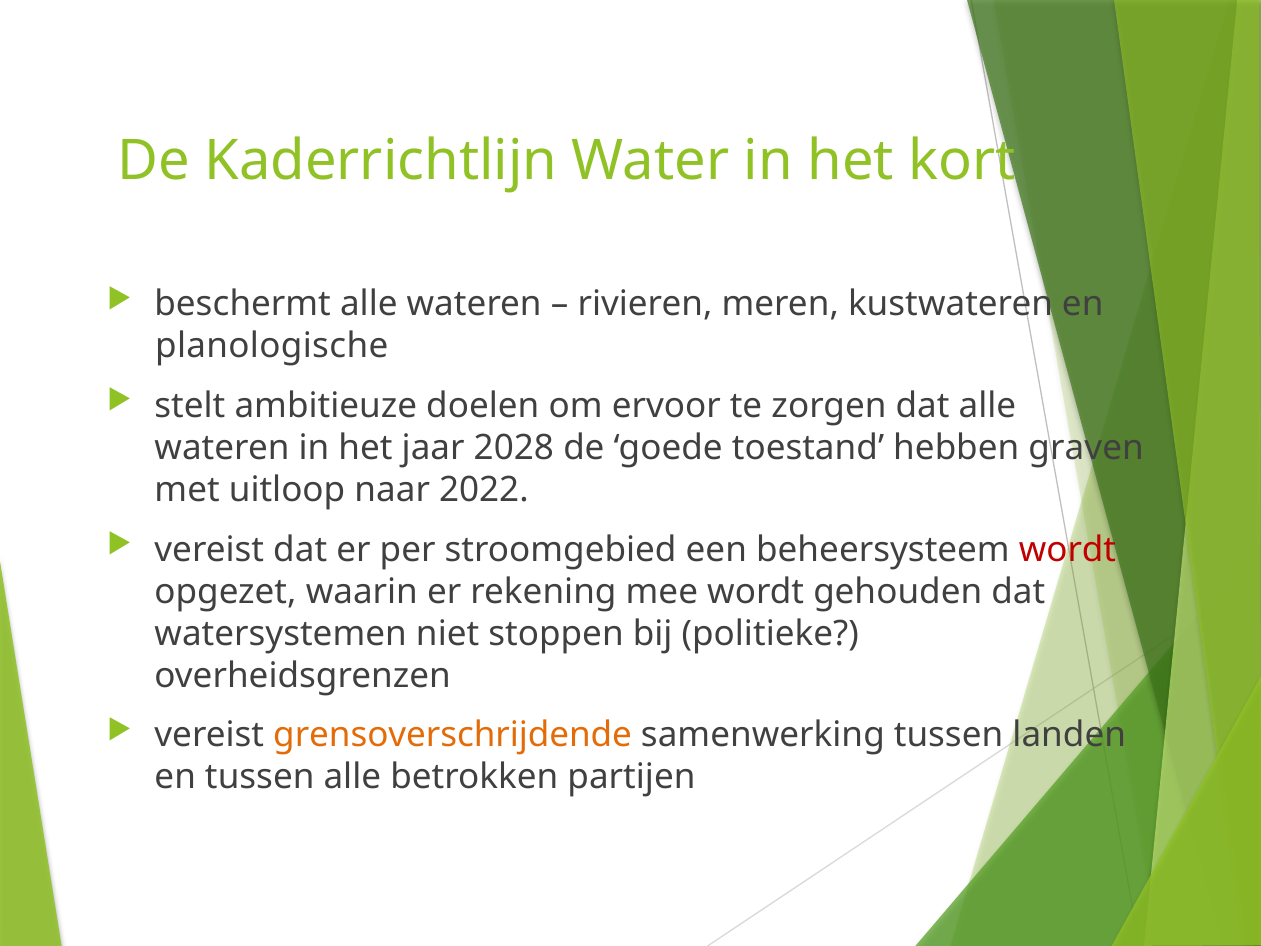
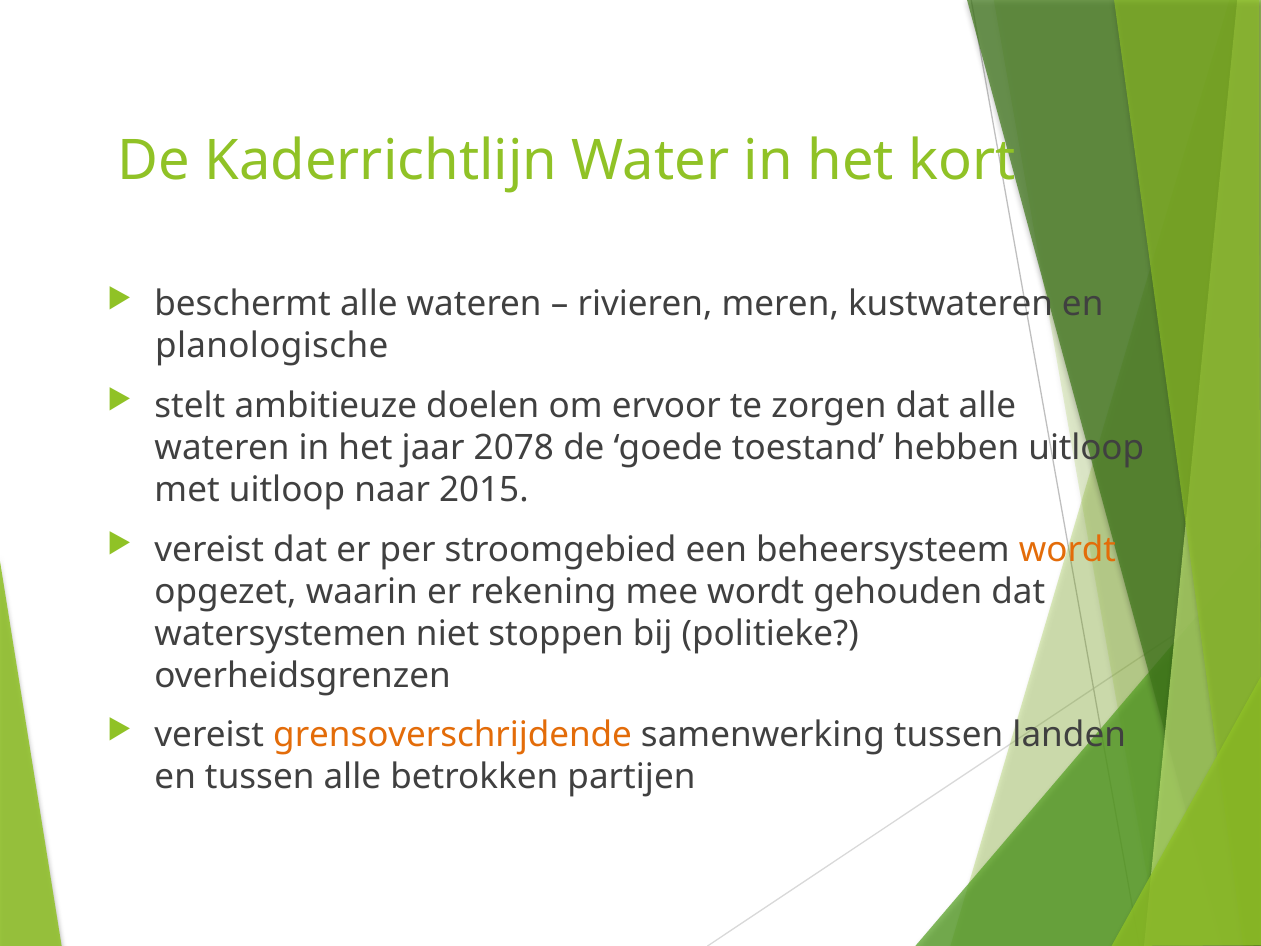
2028: 2028 -> 2078
hebben graven: graven -> uitloop
2022: 2022 -> 2015
wordt at (1067, 549) colour: red -> orange
